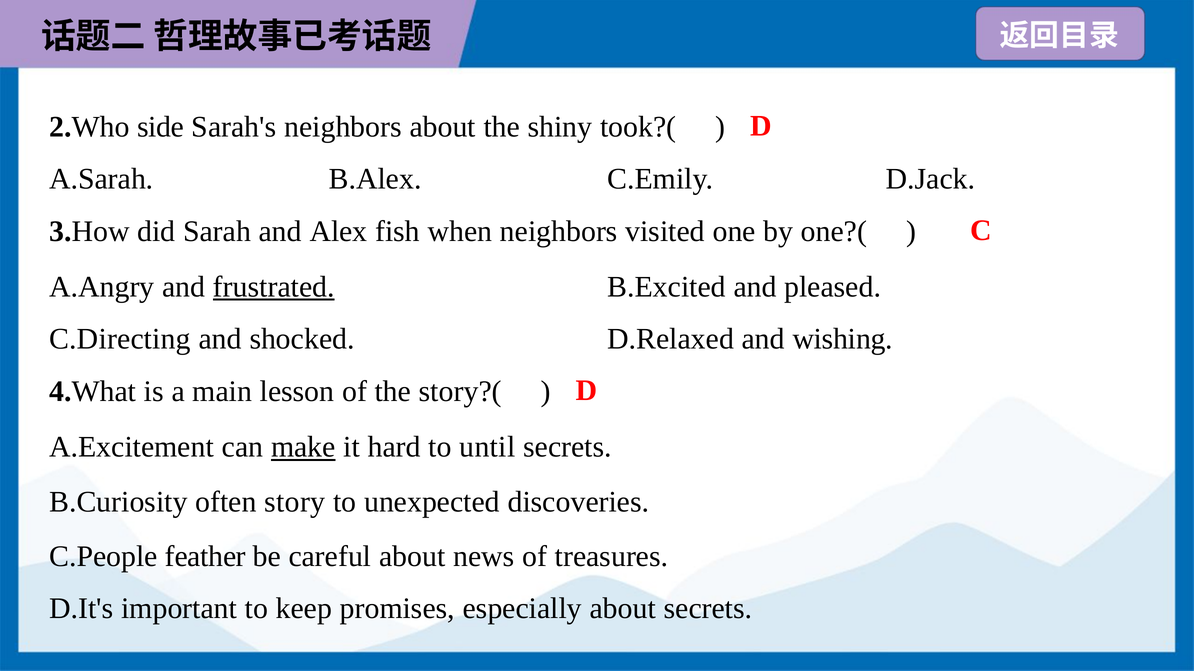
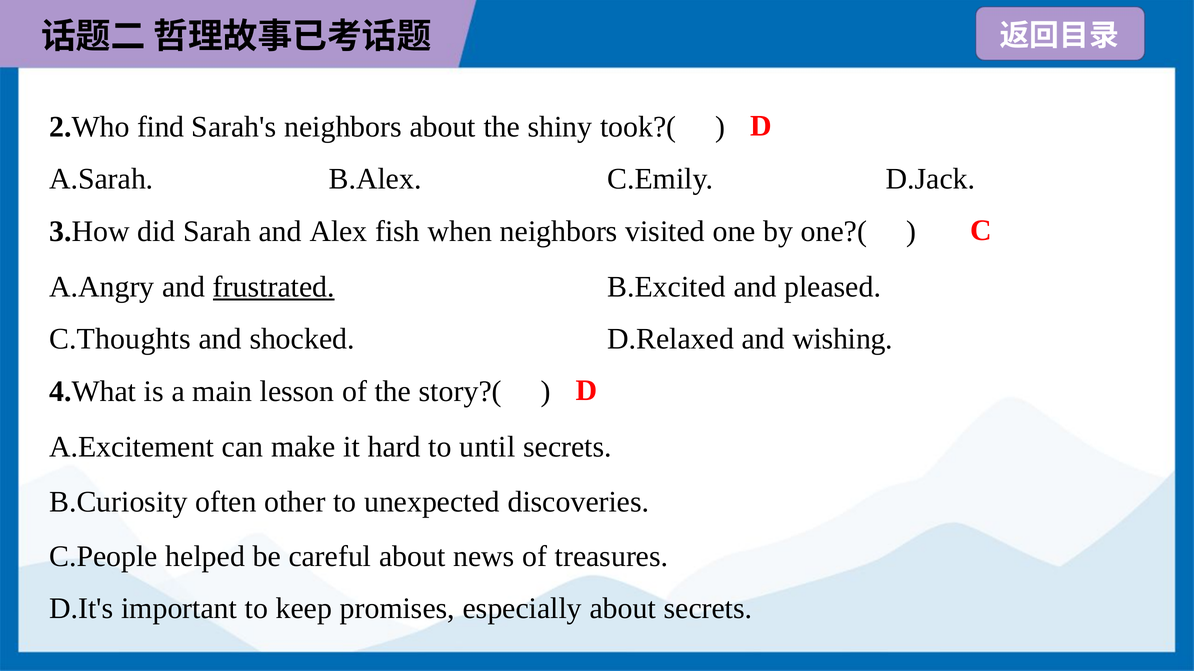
side: side -> find
C.Directing: C.Directing -> C.Thoughts
make underline: present -> none
story: story -> other
feather: feather -> helped
